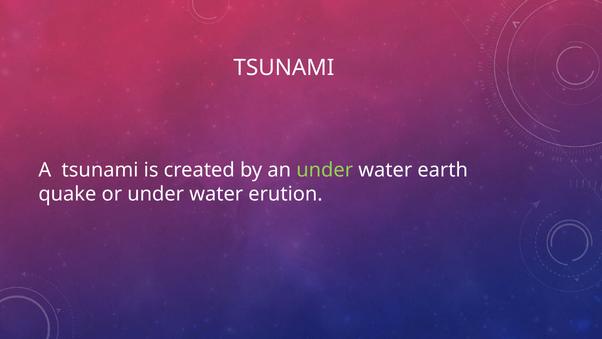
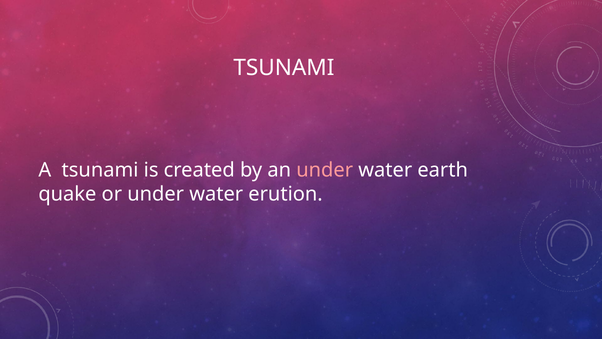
under at (325, 170) colour: light green -> pink
